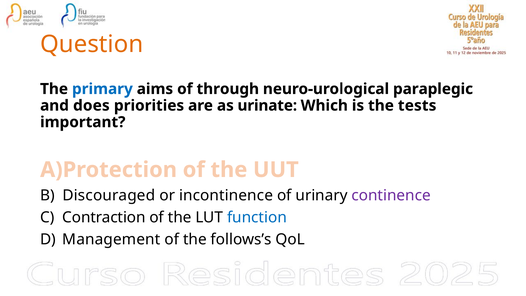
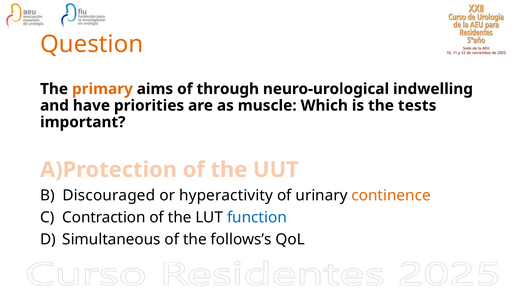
primary colour: blue -> orange
paraplegic: paraplegic -> indwelling
does: does -> have
urinate: urinate -> muscle
incontinence: incontinence -> hyperactivity
continence colour: purple -> orange
Management: Management -> Simultaneous
